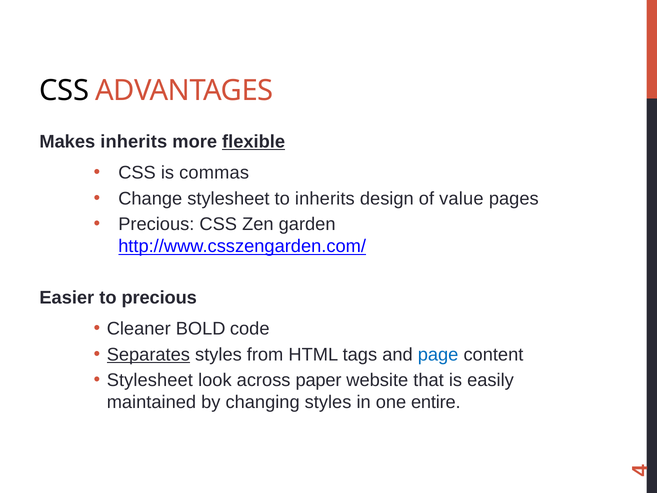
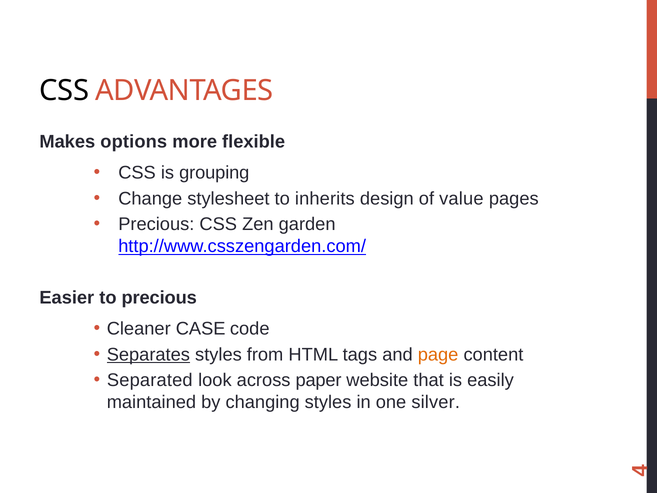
Makes inherits: inherits -> options
flexible underline: present -> none
commas: commas -> grouping
BOLD: BOLD -> CASE
page colour: blue -> orange
Stylesheet at (150, 380): Stylesheet -> Separated
entire: entire -> silver
